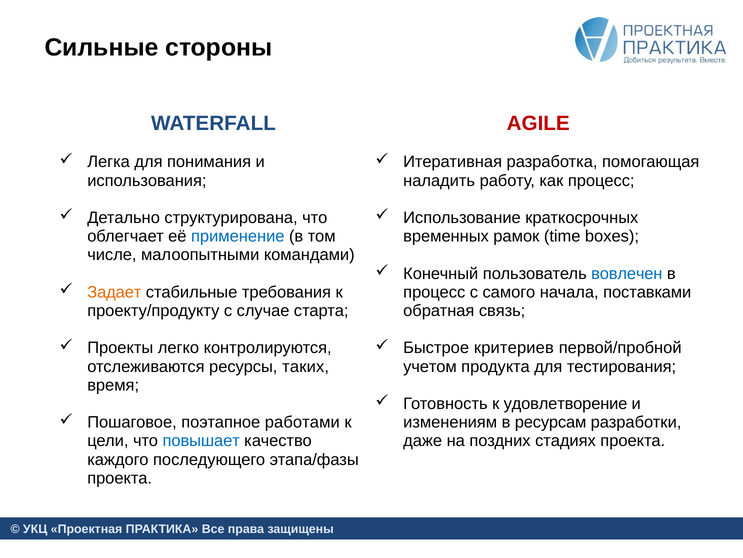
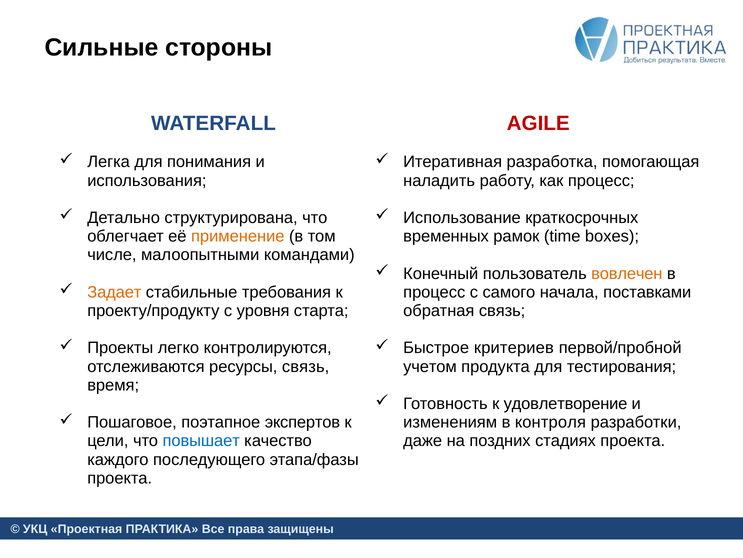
применение colour: blue -> orange
вовлечен colour: blue -> orange
случае: случае -> уровня
ресурсы таких: таких -> связь
работами: работами -> экспертов
ресурсам: ресурсам -> контроля
